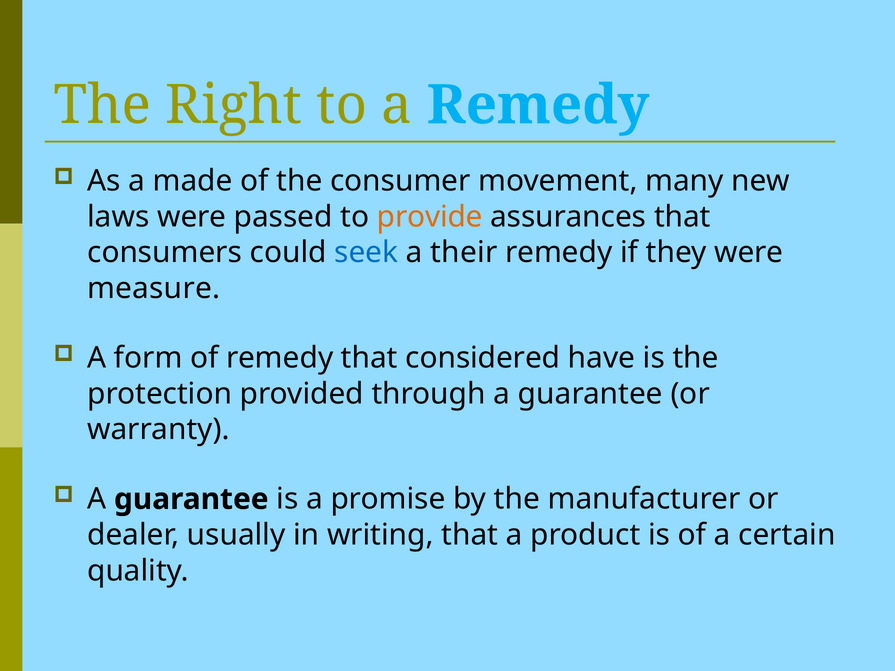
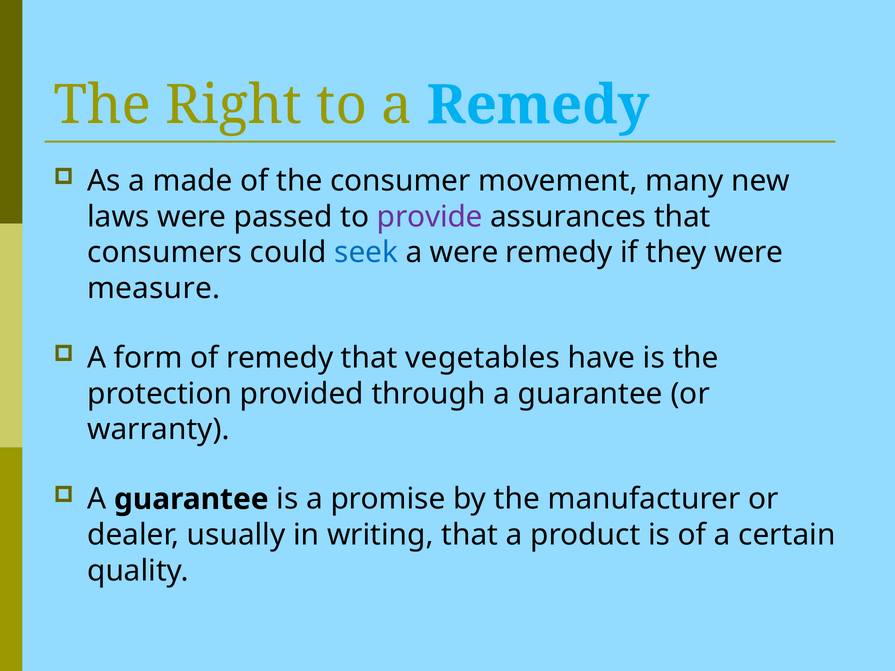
provide colour: orange -> purple
a their: their -> were
considered: considered -> vegetables
